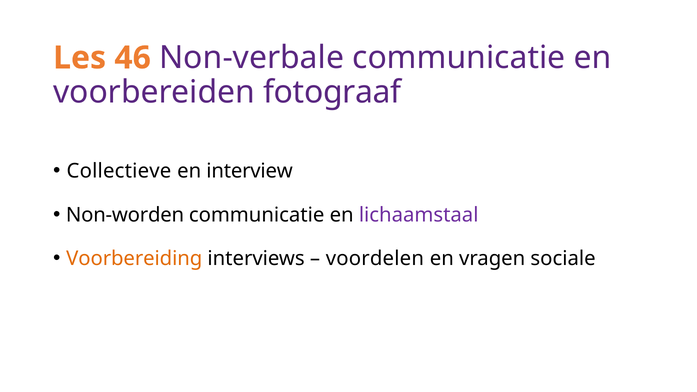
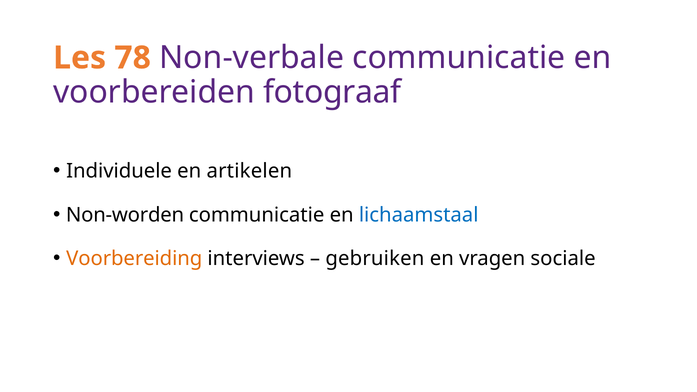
46: 46 -> 78
Collectieve: Collectieve -> Individuele
interview: interview -> artikelen
lichaamstaal colour: purple -> blue
voordelen: voordelen -> gebruiken
